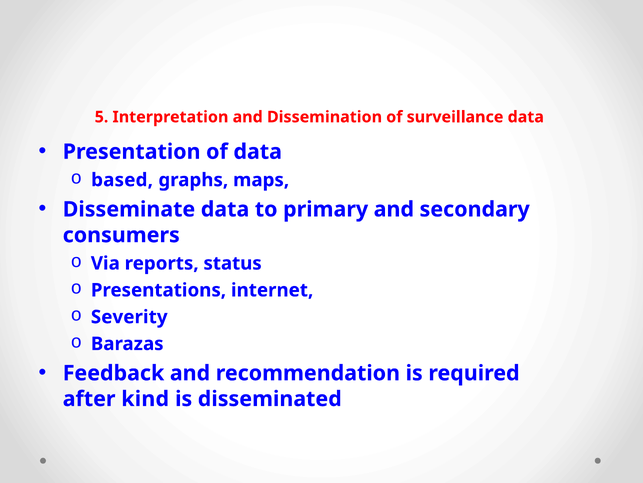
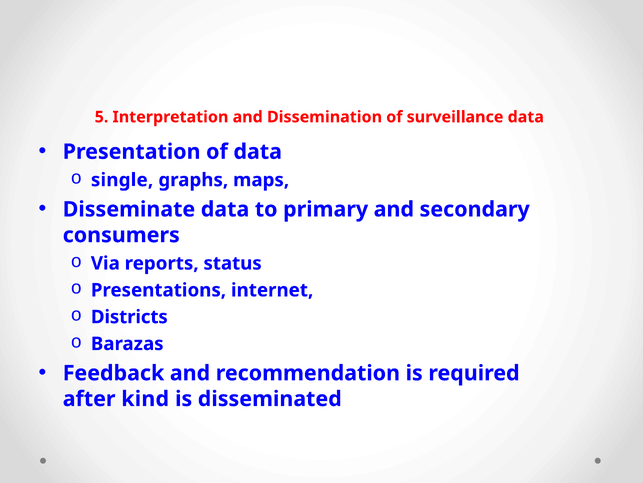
based: based -> single
Severity: Severity -> Districts
